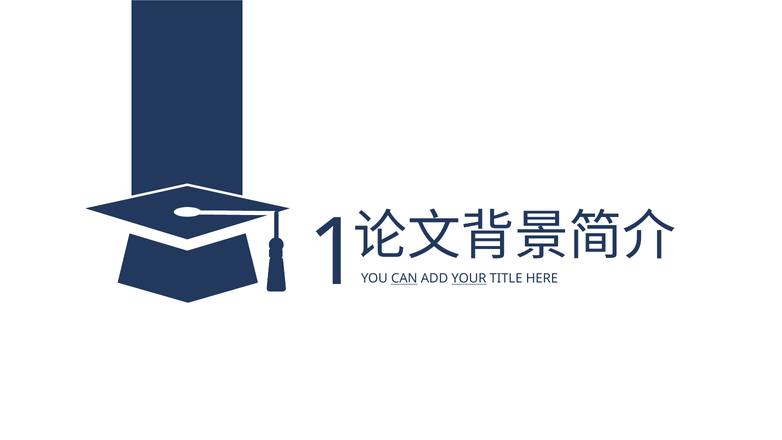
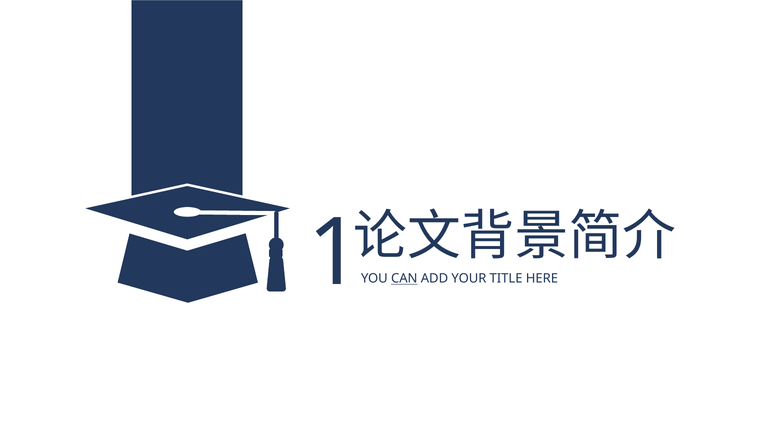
YOUR underline: present -> none
